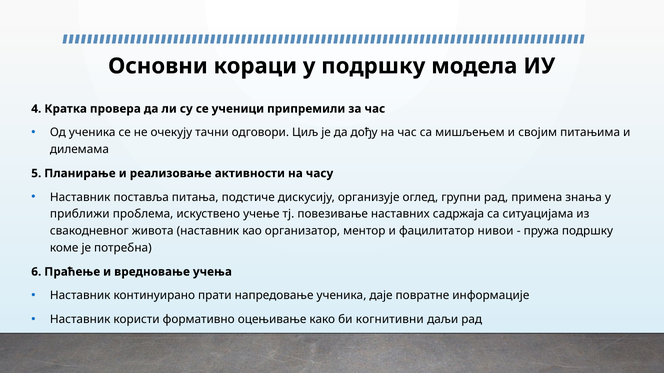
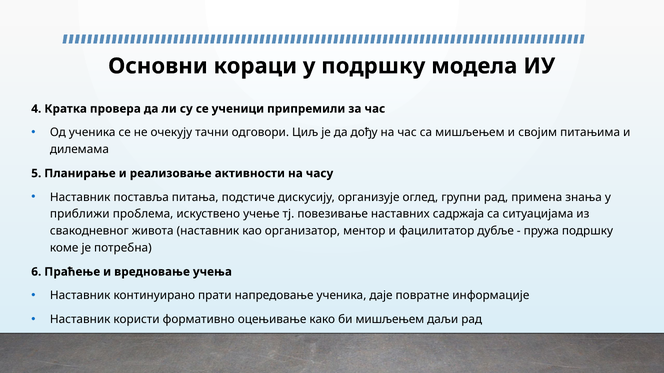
нивои: нивои -> дубље
би когнитивни: когнитивни -> мишљењем
